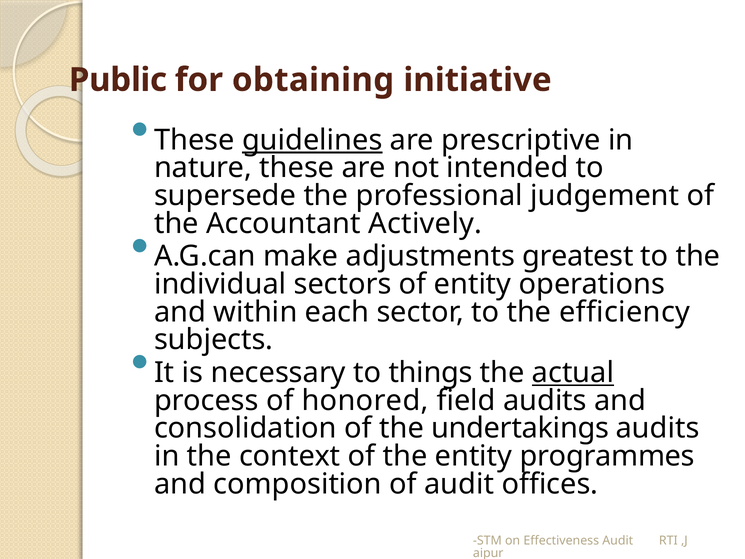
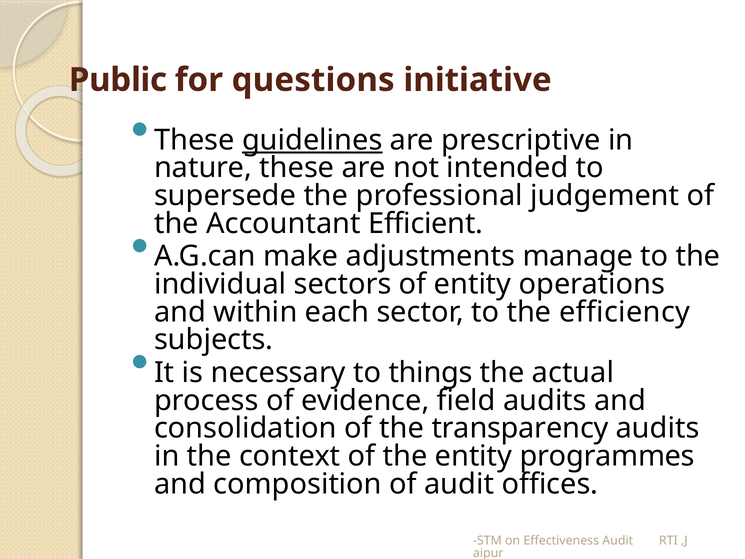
obtaining: obtaining -> questions
Actively: Actively -> Efficient
greatest: greatest -> manage
actual underline: present -> none
honored: honored -> evidence
undertakings: undertakings -> transparency
